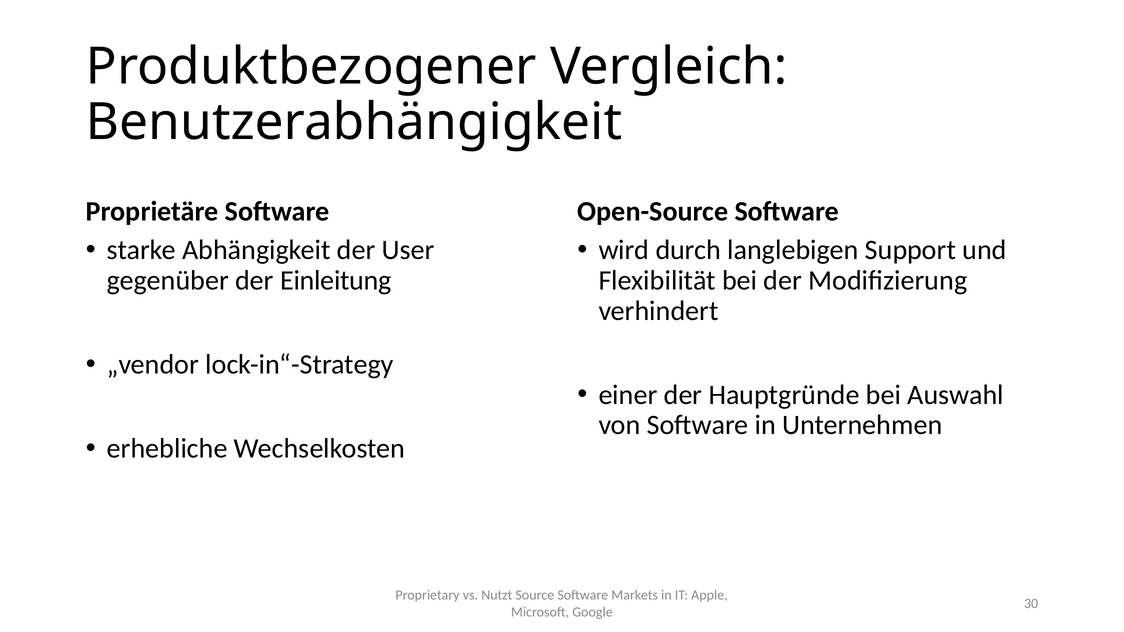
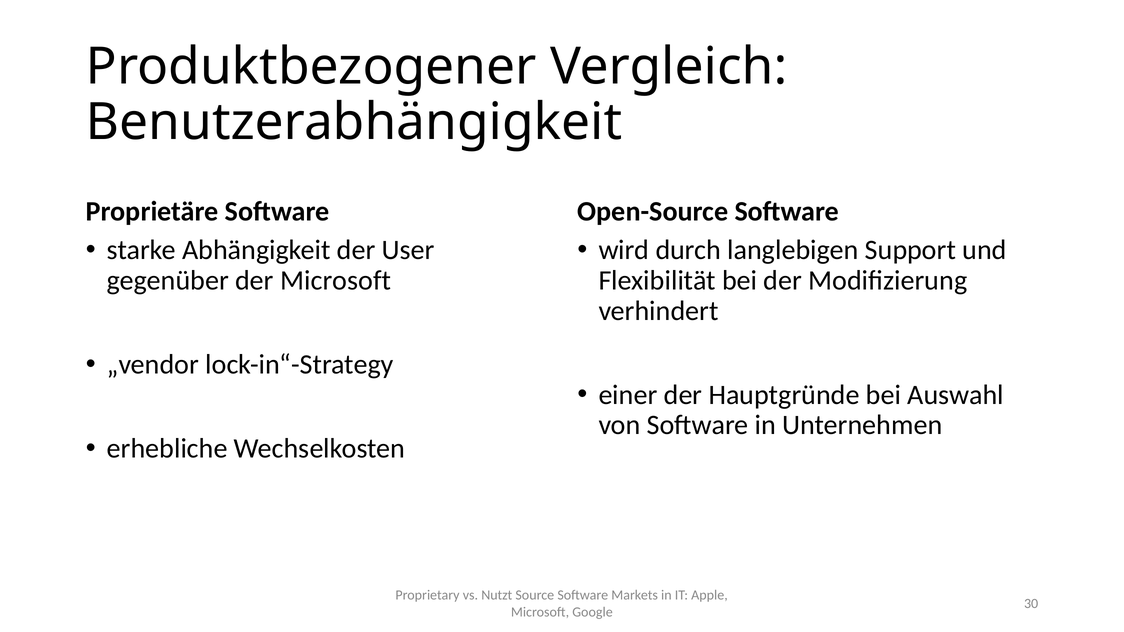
der Einleitung: Einleitung -> Microsoft
